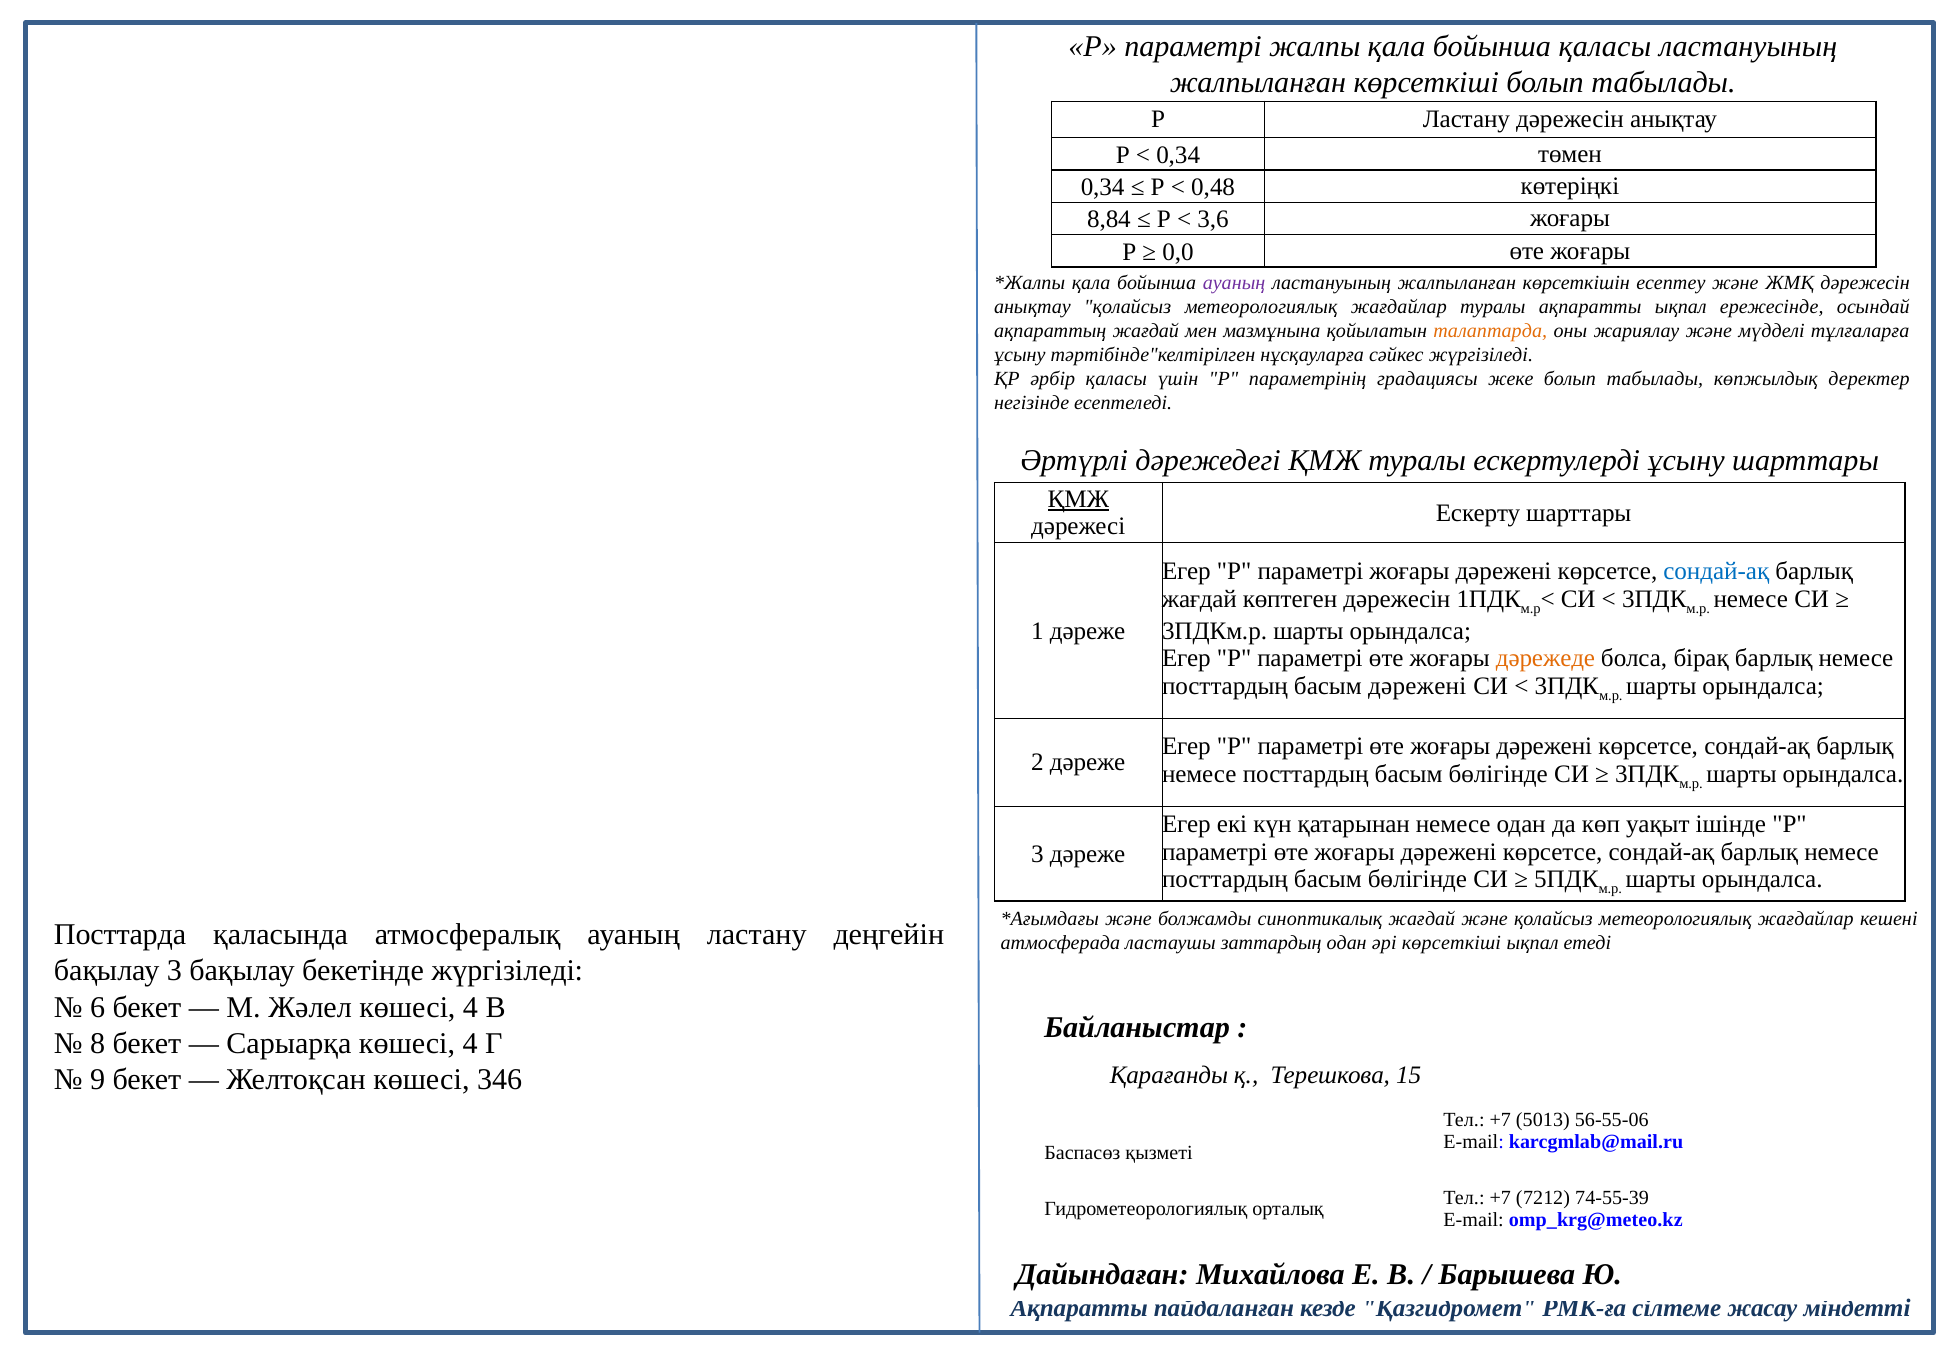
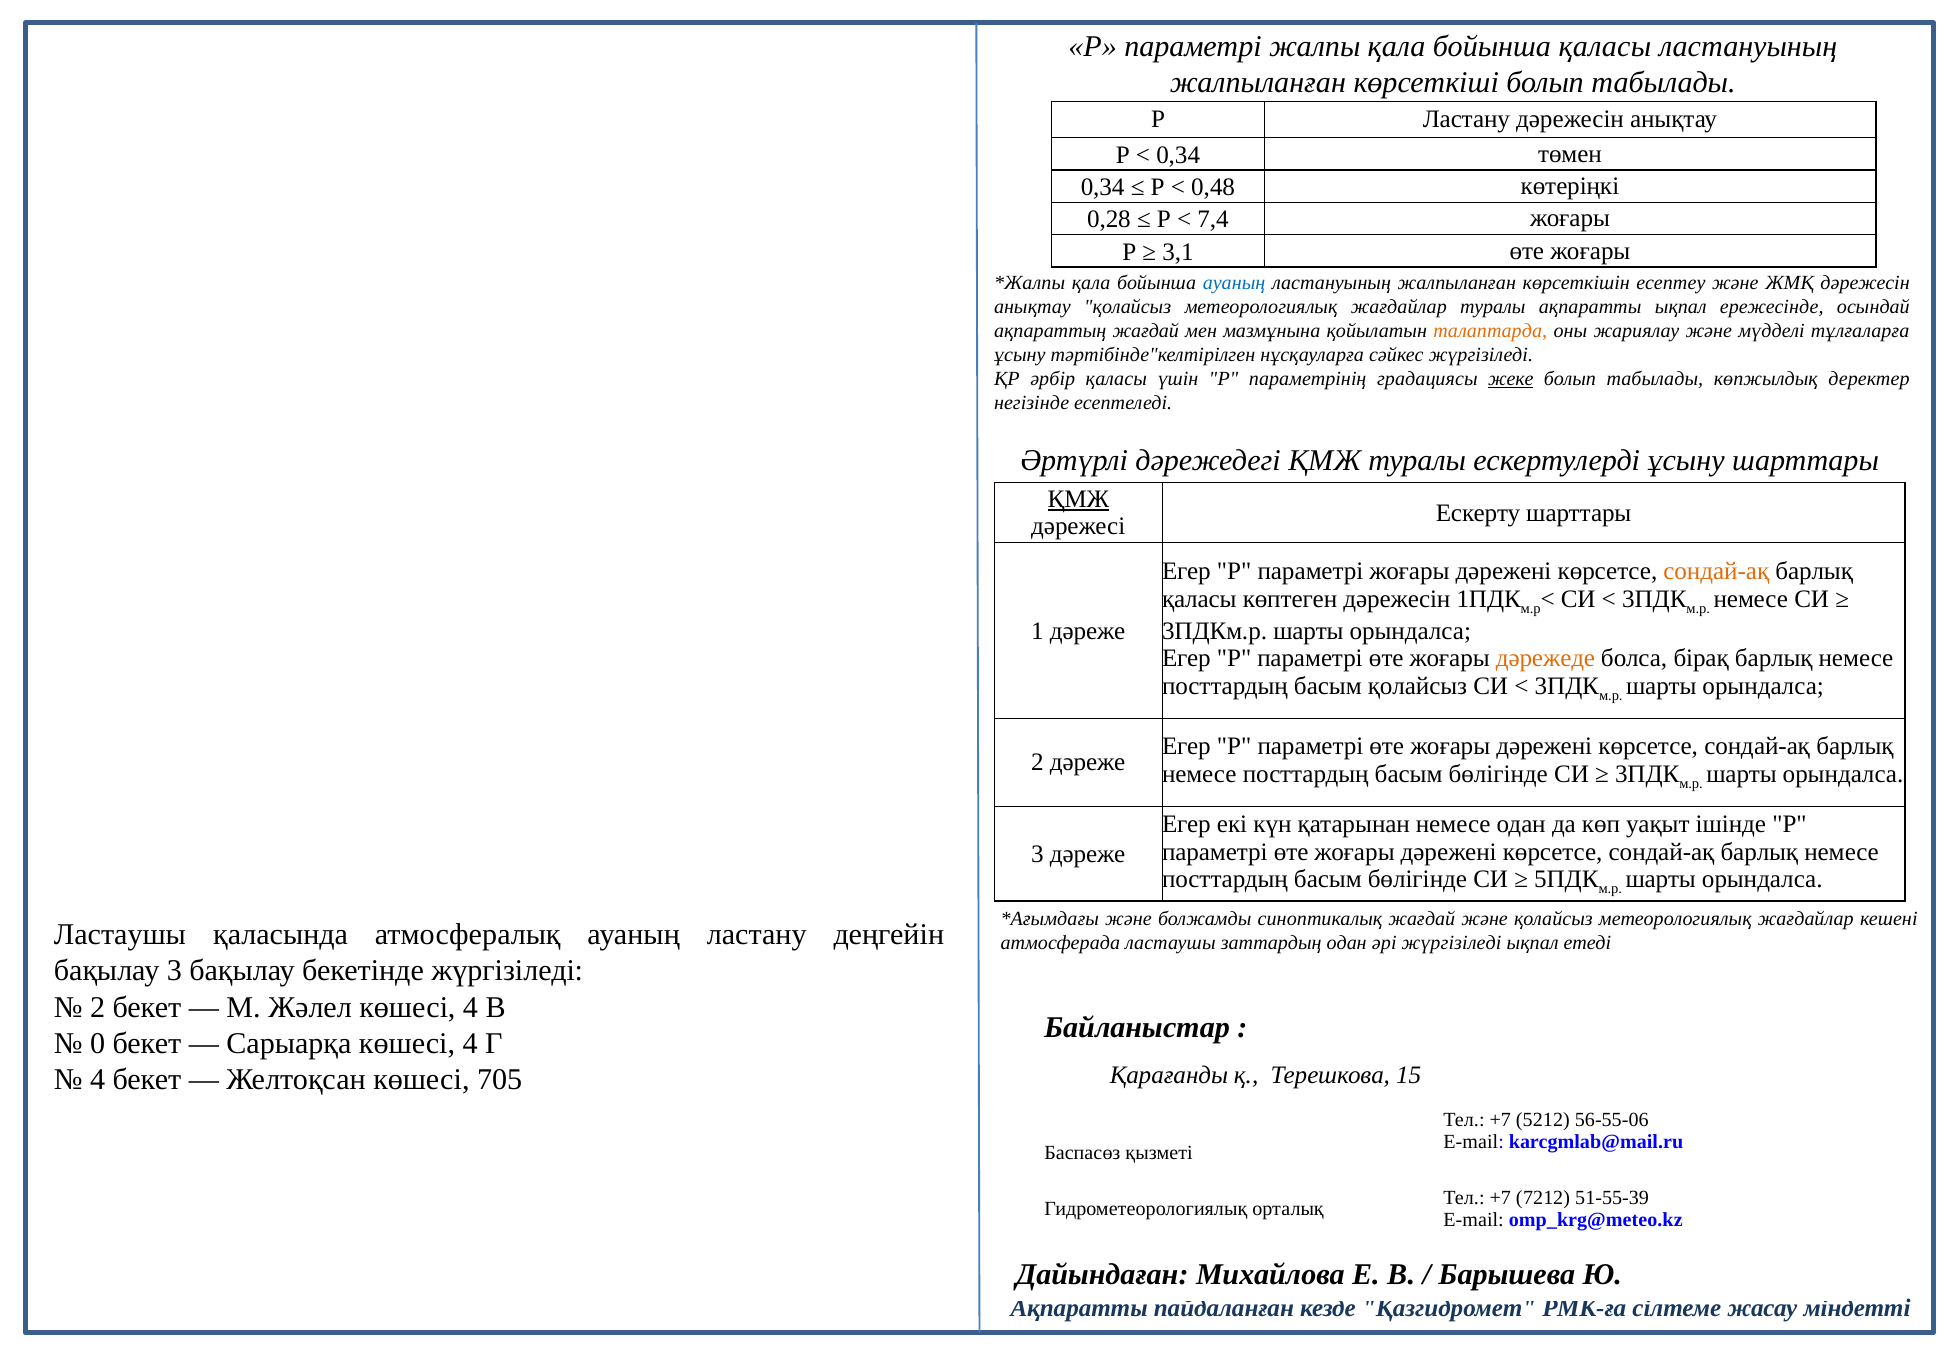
8,84: 8,84 -> 0,28
3,6: 3,6 -> 7,4
0,0: 0,0 -> 3,1
ауаның at (1234, 283) colour: purple -> blue
жеке underline: none -> present
сондай-ақ at (1716, 571) colour: blue -> orange
жағдай at (1199, 599): жағдай -> қаласы
басым дәрежені: дәрежені -> қолайсыз
Посттарда at (120, 935): Посттарда -> Ластаушы
әрі көрсеткіші: көрсеткіші -> жүргізіледі
6 at (98, 1007): 6 -> 2
8: 8 -> 0
9 at (98, 1080): 9 -> 4
346: 346 -> 705
5013: 5013 -> 5212
74-55-39: 74-55-39 -> 51-55-39
